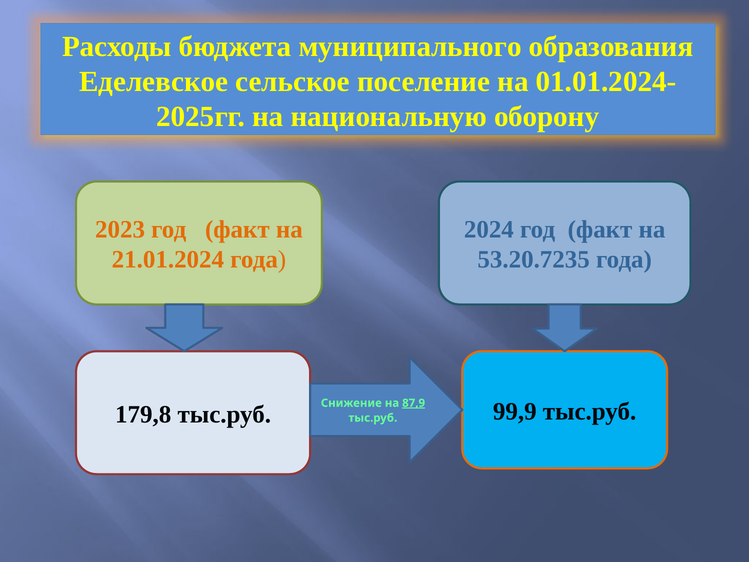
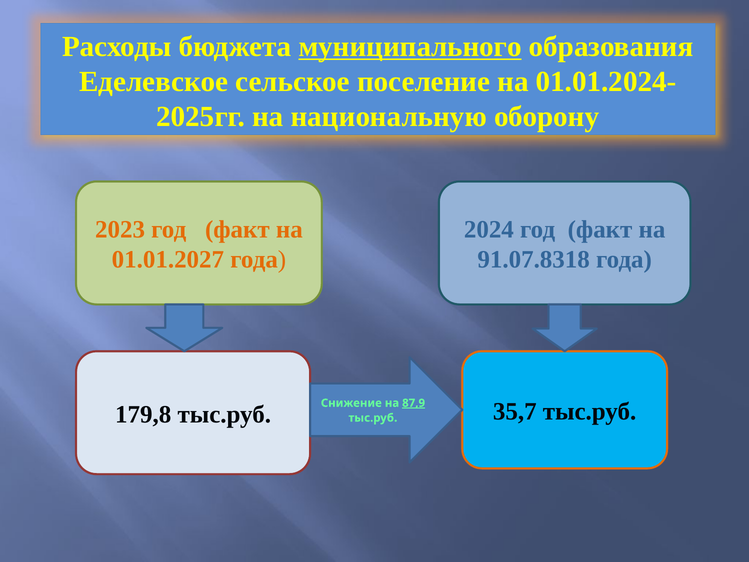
муниципального underline: none -> present
21.01.2024: 21.01.2024 -> 01.01.2027
53.20.7235: 53.20.7235 -> 91.07.8318
99,9: 99,9 -> 35,7
